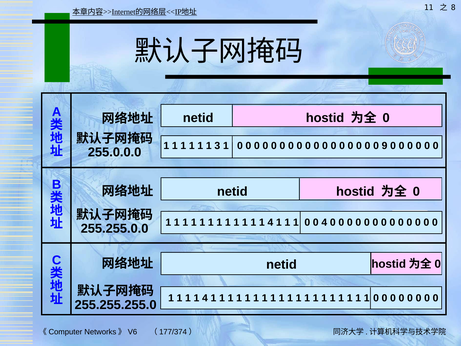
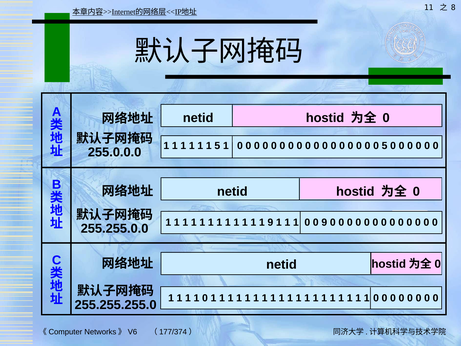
1 3: 3 -> 5
0 9: 9 -> 5
4 at (270, 222): 4 -> 9
0 4: 4 -> 9
4 at (205, 298): 4 -> 0
